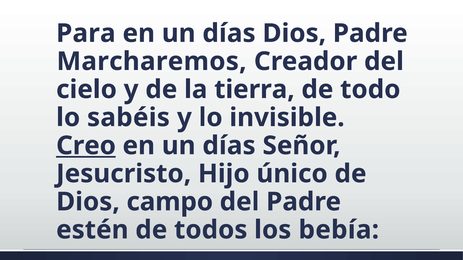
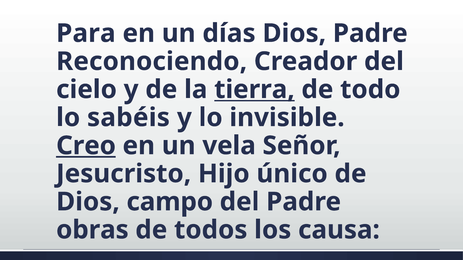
Marcharemos: Marcharemos -> Reconociendo
tierra underline: none -> present
días at (229, 146): días -> vela
estén: estén -> obras
bebía: bebía -> causa
